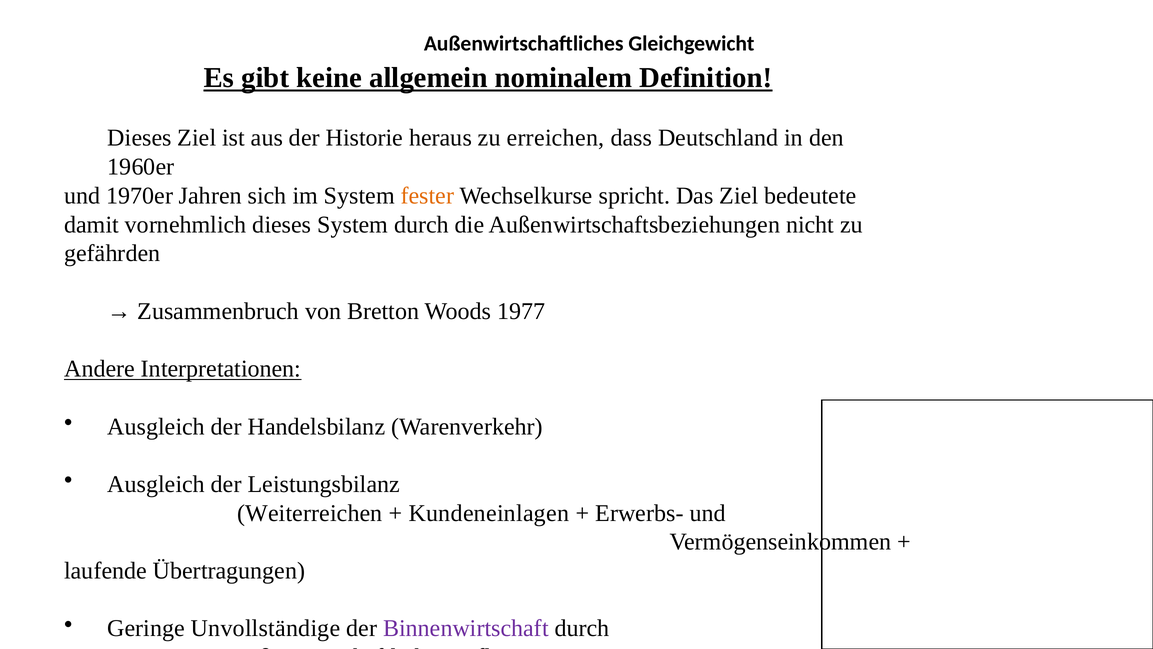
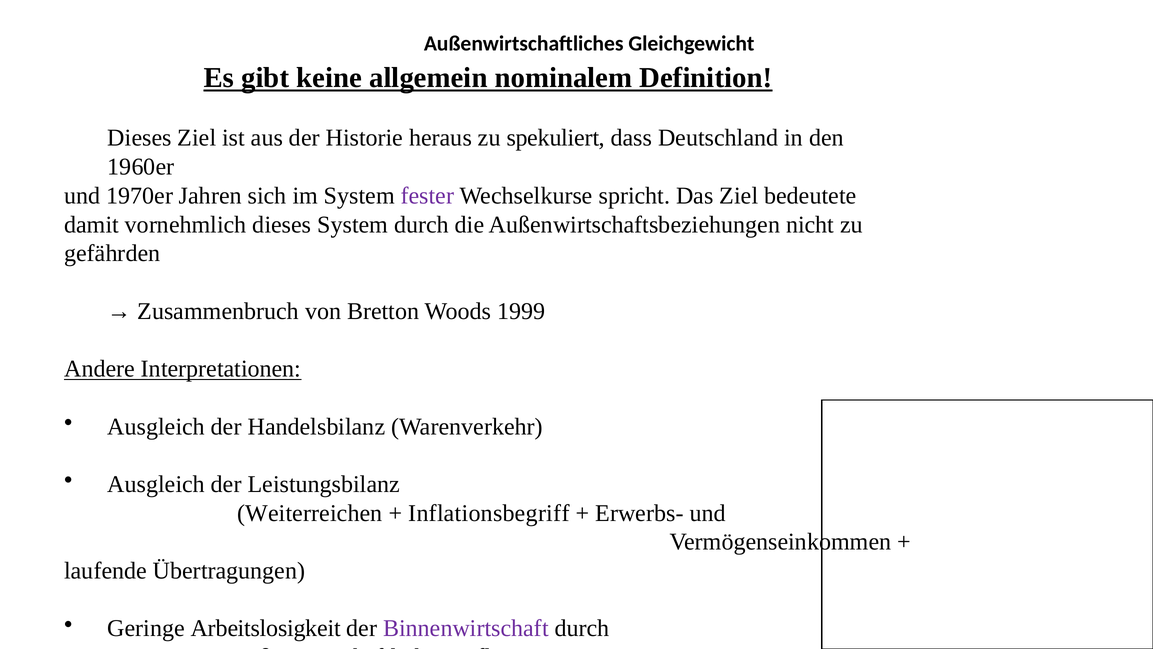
erreichen: erreichen -> spekuliert
fester colour: orange -> purple
1977: 1977 -> 1999
Kundeneinlagen: Kundeneinlagen -> Inflationsbegriff
Unvollständige: Unvollständige -> Arbeitslosigkeit
